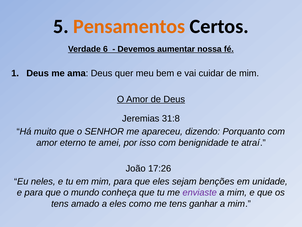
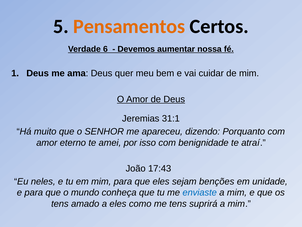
31:8: 31:8 -> 31:1
17:26: 17:26 -> 17:43
enviaste colour: purple -> blue
ganhar: ganhar -> suprirá
